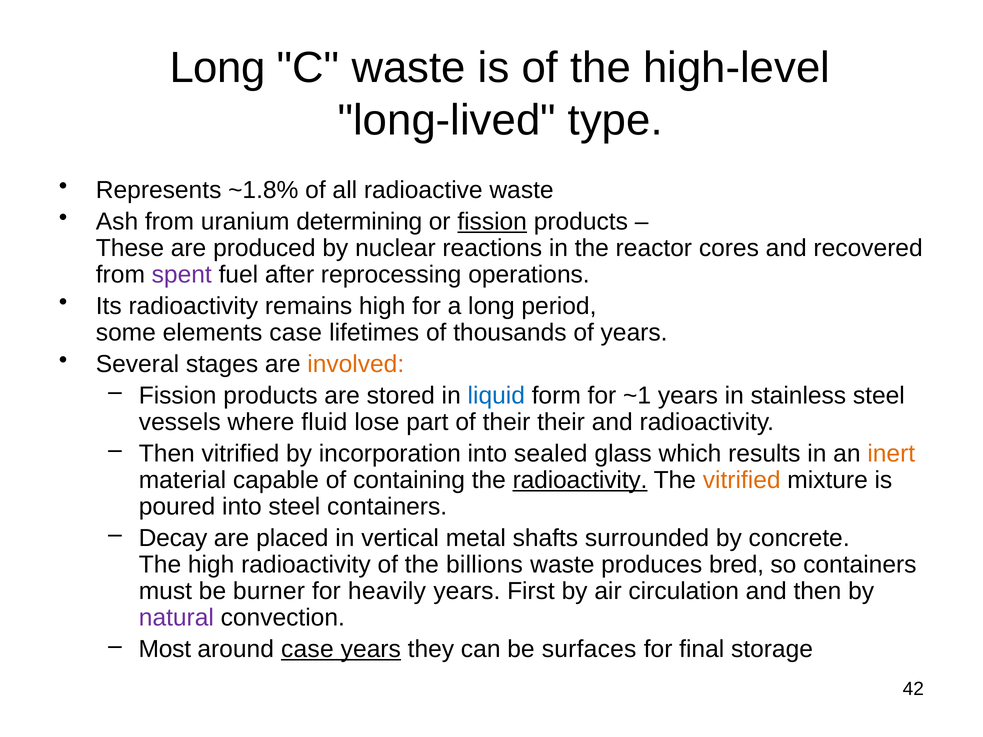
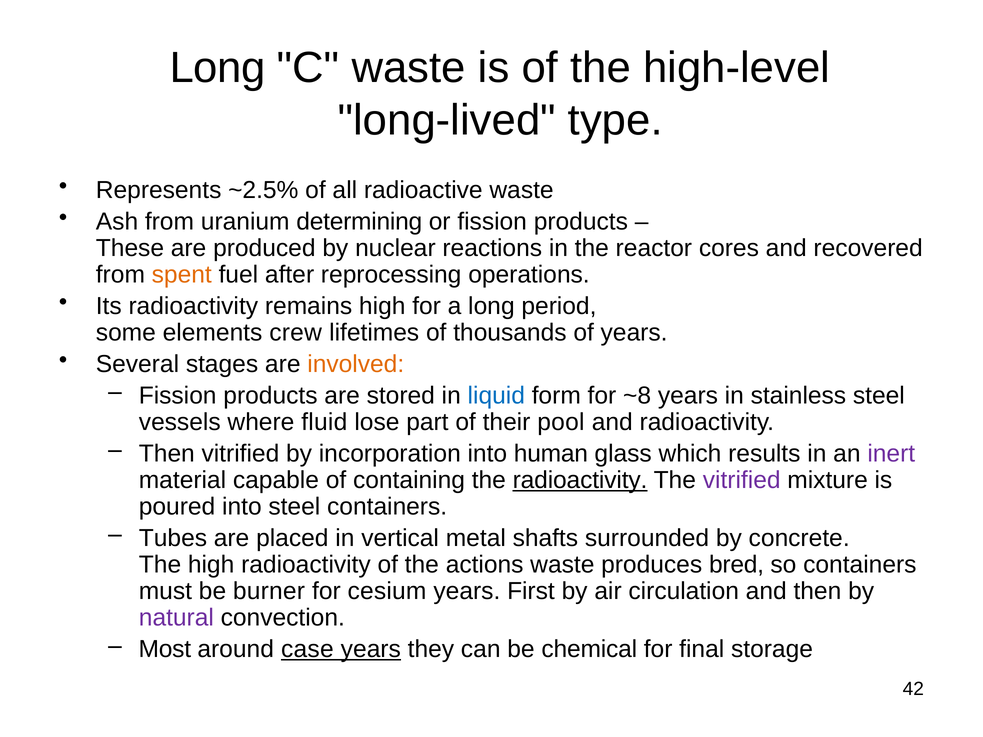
~1.8%: ~1.8% -> ~2.5%
fission at (492, 222) underline: present -> none
spent colour: purple -> orange
elements case: case -> crew
~1: ~1 -> ~8
their their: their -> pool
sealed: sealed -> human
inert colour: orange -> purple
vitrified at (742, 480) colour: orange -> purple
Decay: Decay -> Tubes
billions: billions -> actions
heavily: heavily -> cesium
surfaces: surfaces -> chemical
